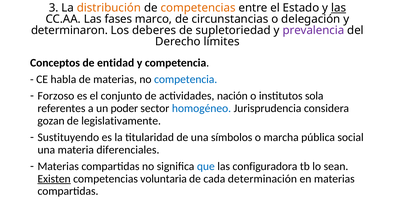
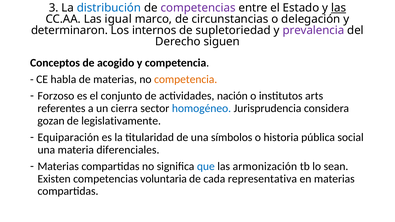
distribución colour: orange -> blue
competencias at (198, 8) colour: orange -> purple
fases: fases -> igual
deberes: deberes -> internos
límites: límites -> siguen
entidad: entidad -> acogido
competencia at (186, 79) colour: blue -> orange
sola: sola -> arts
poder: poder -> cierra
Sustituyendo: Sustituyendo -> Equiparación
marcha: marcha -> historia
configuradora: configuradora -> armonización
Existen underline: present -> none
determinación: determinación -> representativa
